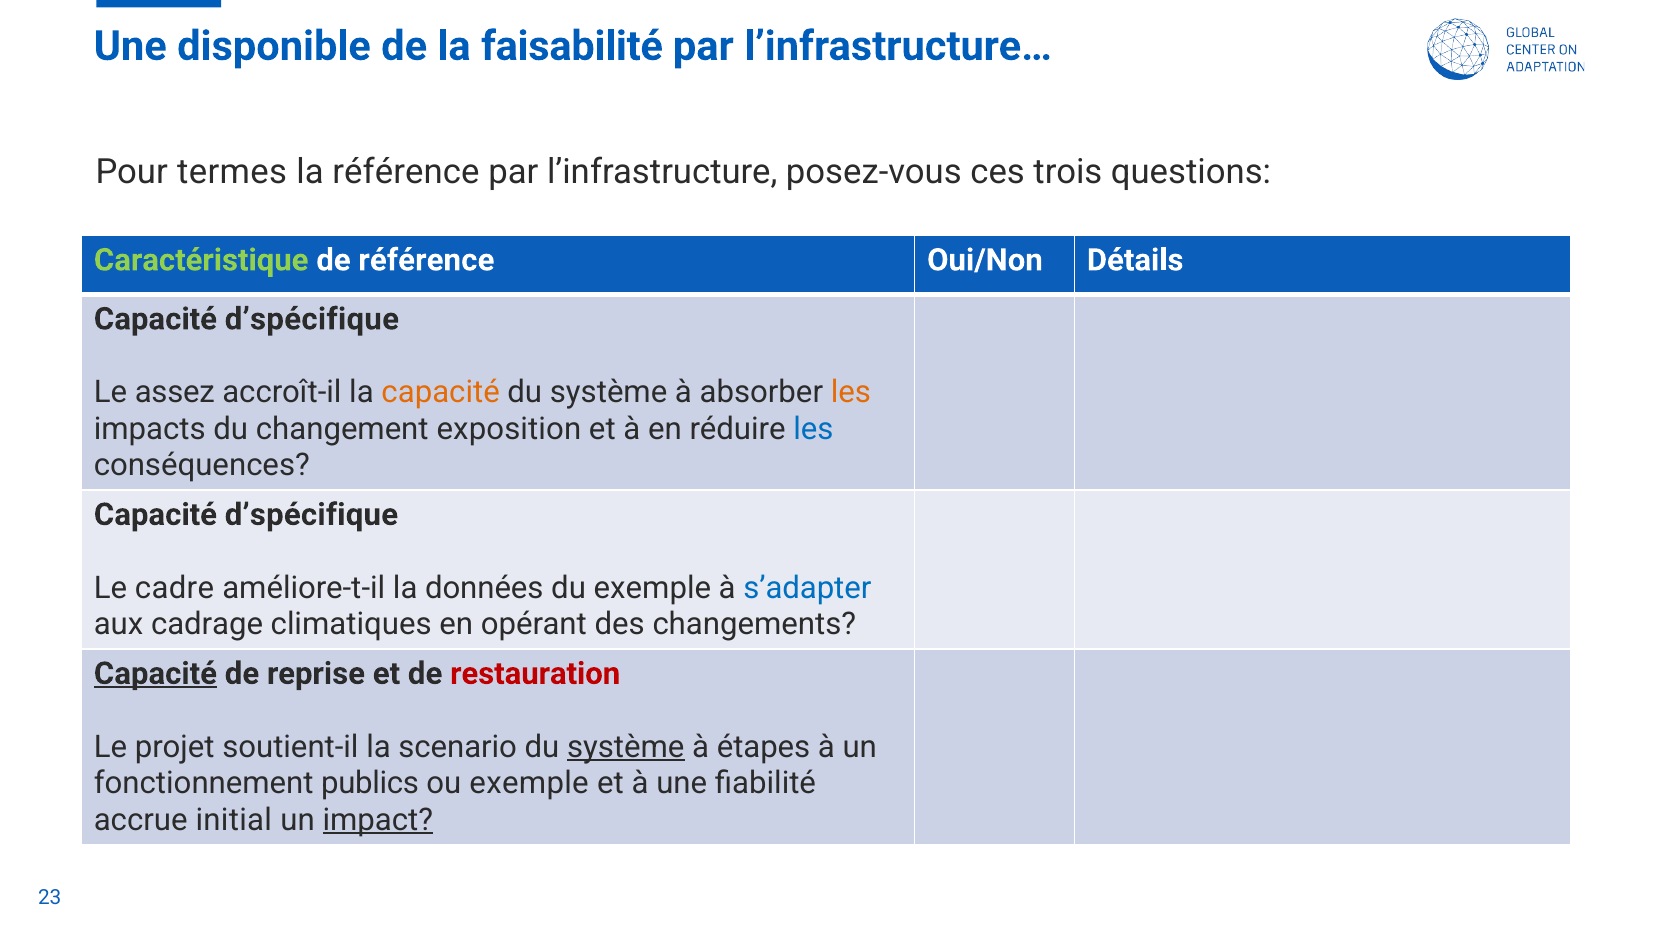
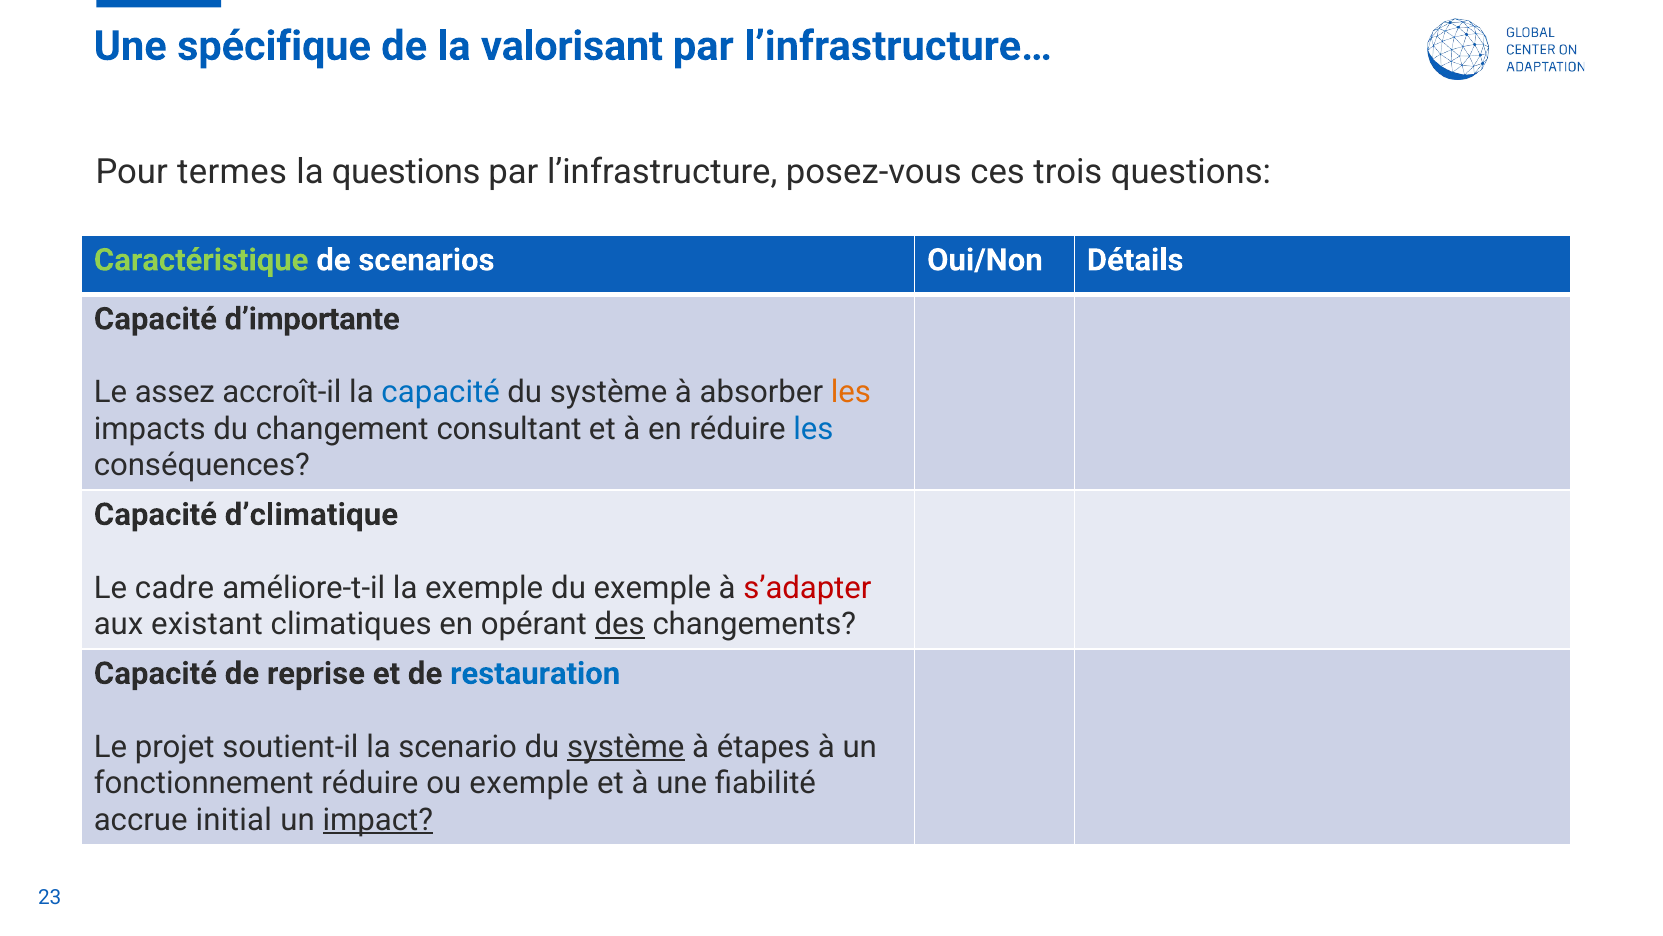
disponible: disponible -> spécifique
faisabilité: faisabilité -> valorisant
la référence: référence -> questions
de référence: référence -> scenarios
d’spécifique at (312, 319): d’spécifique -> d’importante
capacité at (441, 392) colour: orange -> blue
exposition: exposition -> consultant
d’spécifique at (311, 514): d’spécifique -> d’climatique
la données: données -> exemple
s’adapter colour: blue -> red
cadrage: cadrage -> existant
des underline: none -> present
Capacité at (155, 673) underline: present -> none
restauration colour: red -> blue
fonctionnement publics: publics -> réduire
